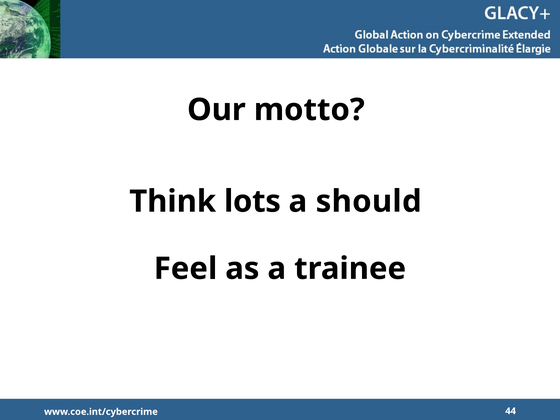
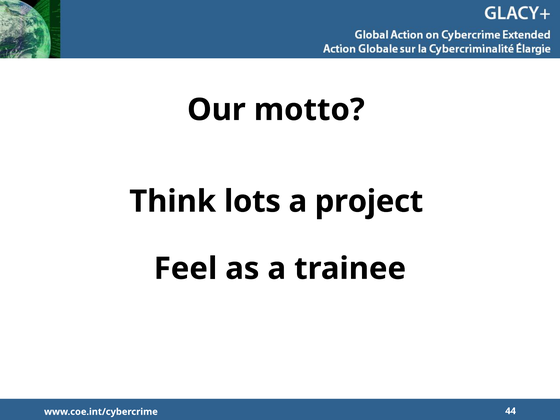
should: should -> project
